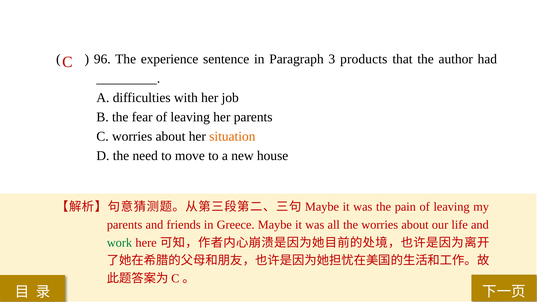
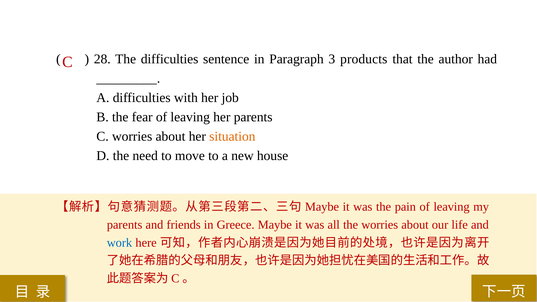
96: 96 -> 28
The experience: experience -> difficulties
work colour: green -> blue
